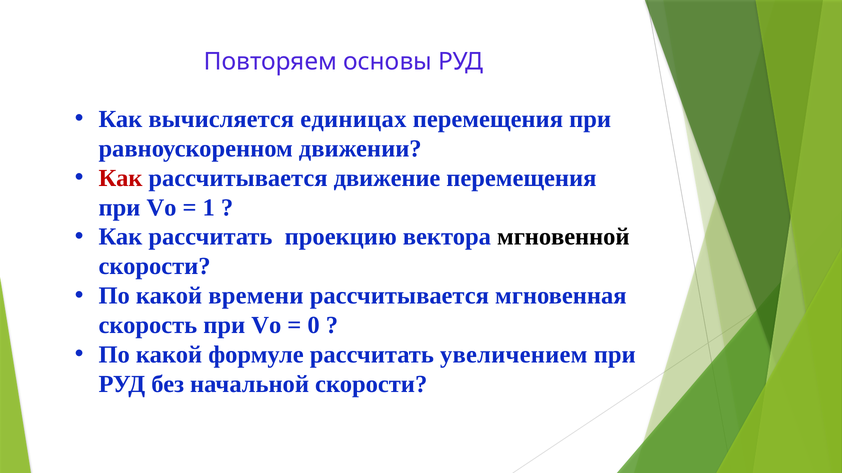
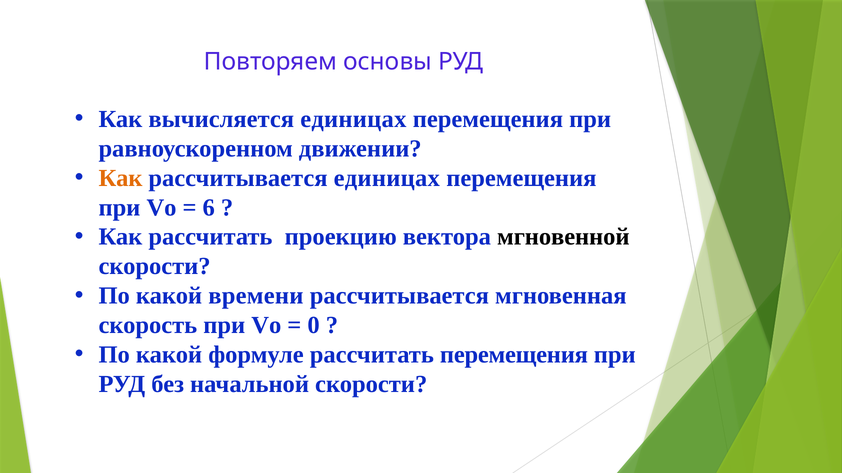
Как at (121, 178) colour: red -> orange
рассчитывается движение: движение -> единицах
1: 1 -> 6
рассчитать увеличением: увеличением -> перемещения
